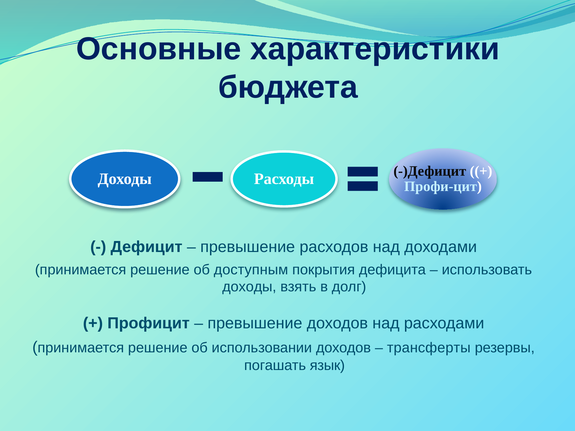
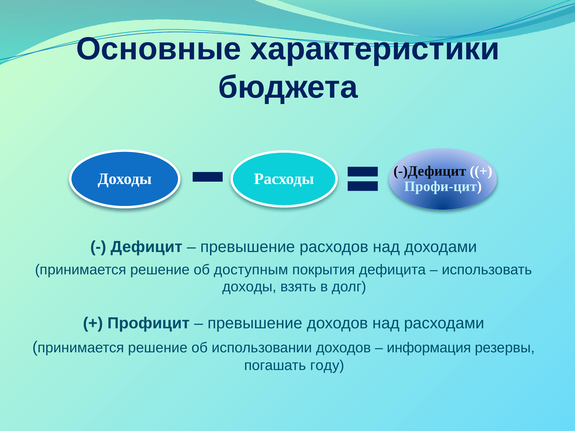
трансферты: трансферты -> информация
язык: язык -> году
